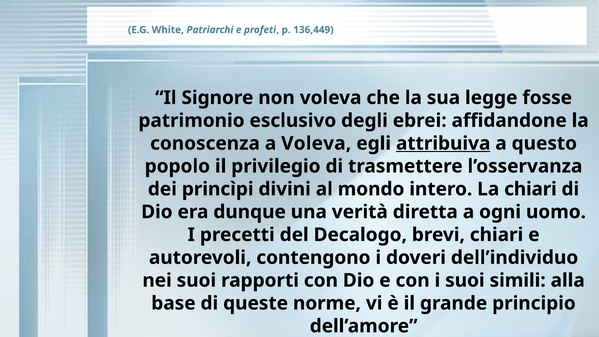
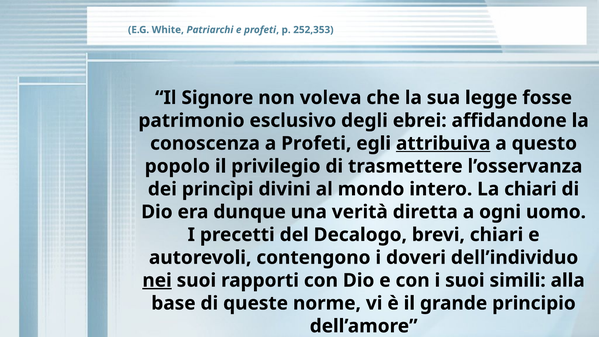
136,449: 136,449 -> 252,353
a Voleva: Voleva -> Profeti
nei underline: none -> present
